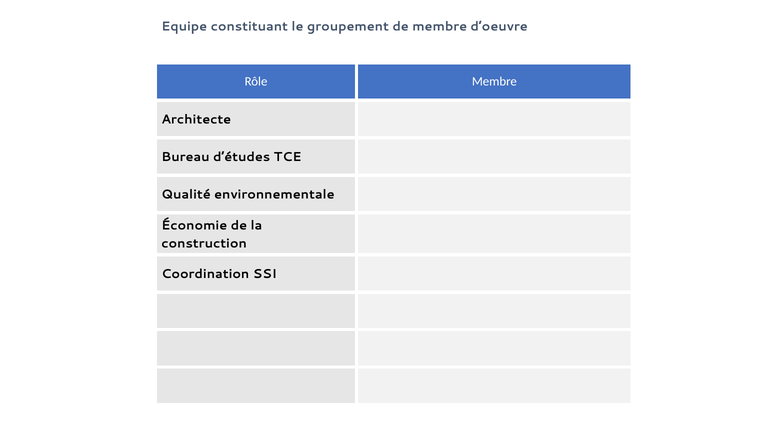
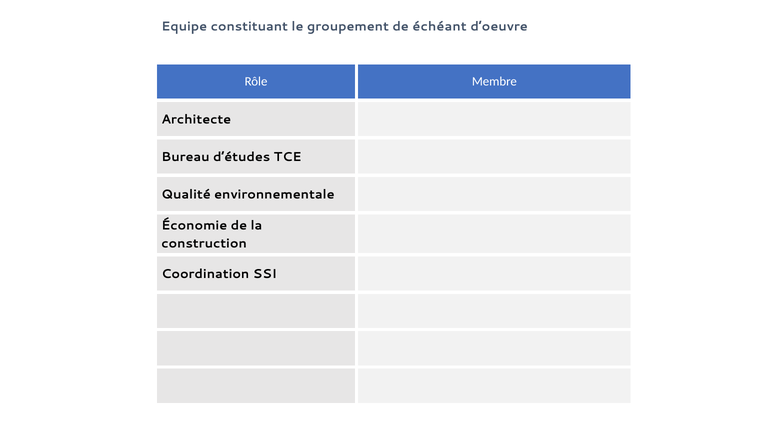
de membre: membre -> échéant
